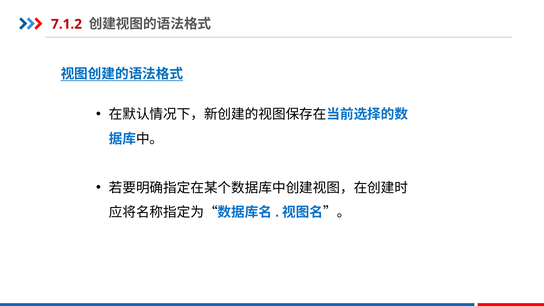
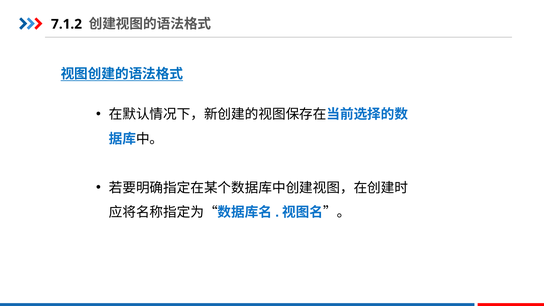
7.1.2 colour: red -> black
